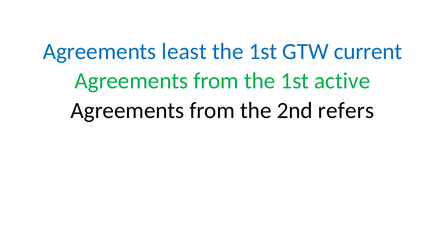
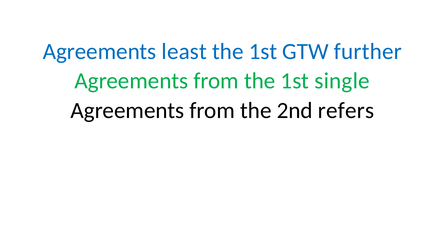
current: current -> further
active: active -> single
